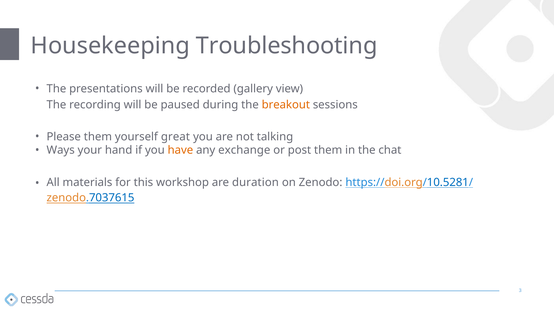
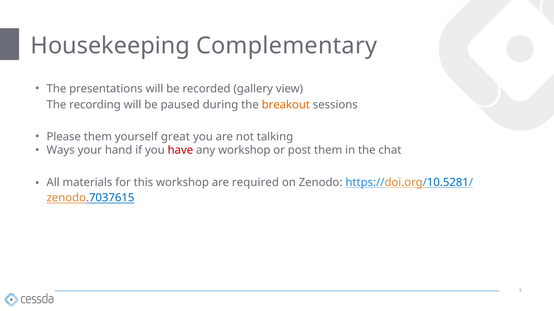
Troubleshooting: Troubleshooting -> Complementary
have colour: orange -> red
any exchange: exchange -> workshop
duration: duration -> required
